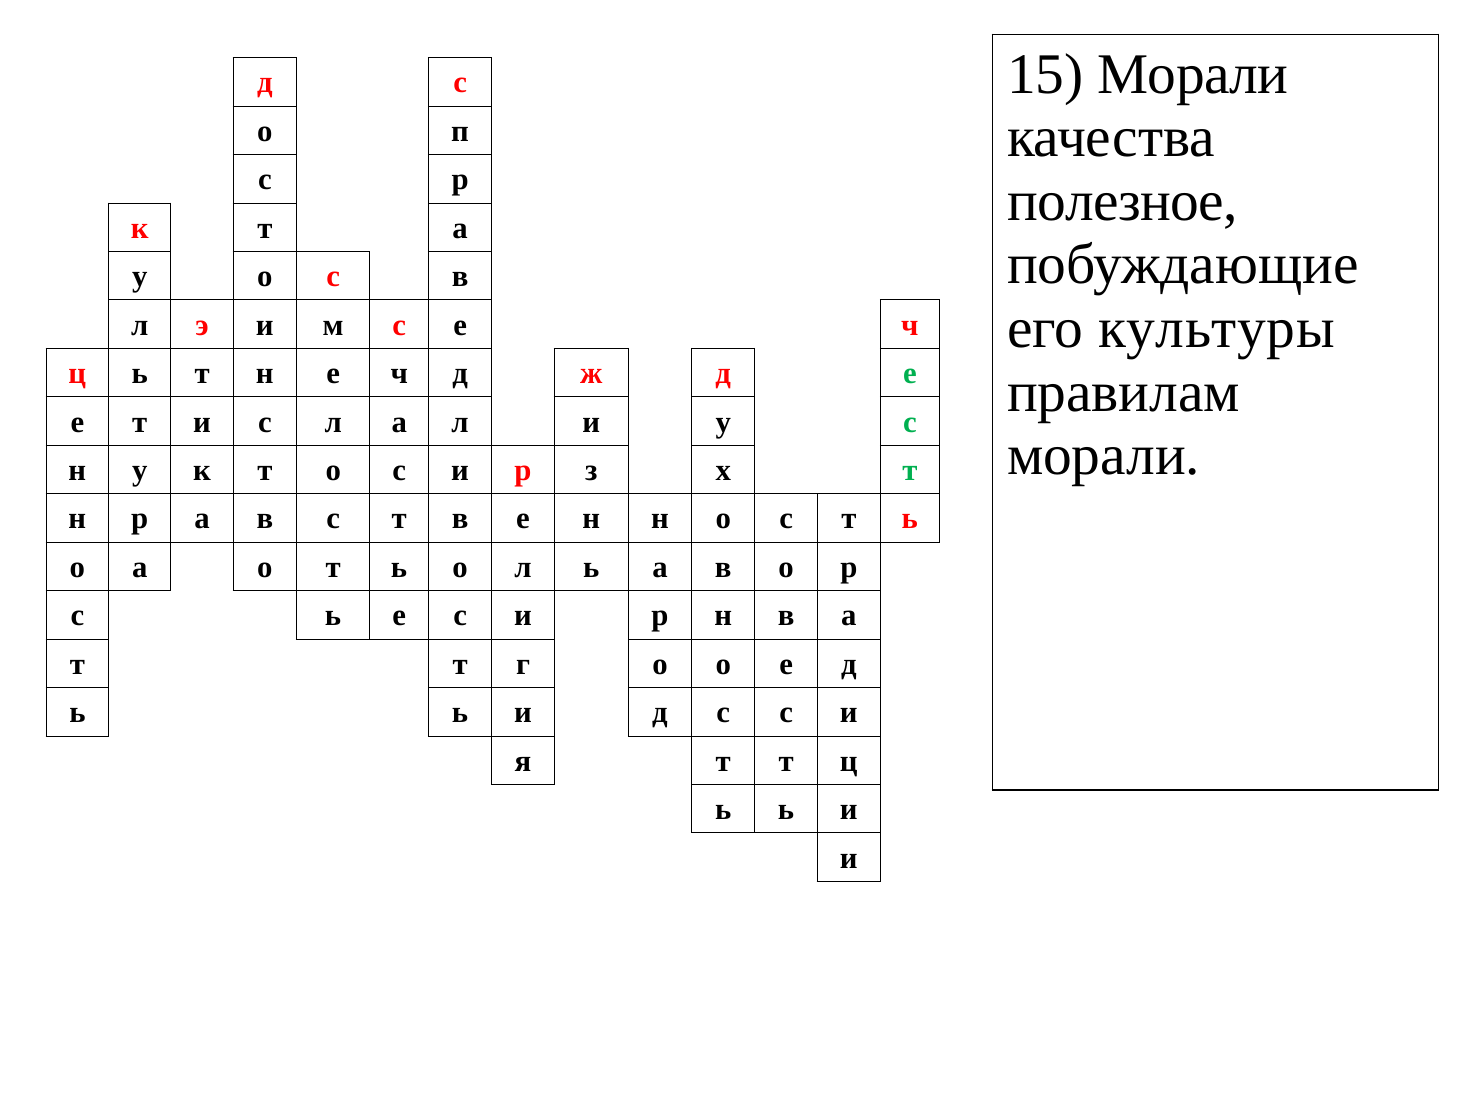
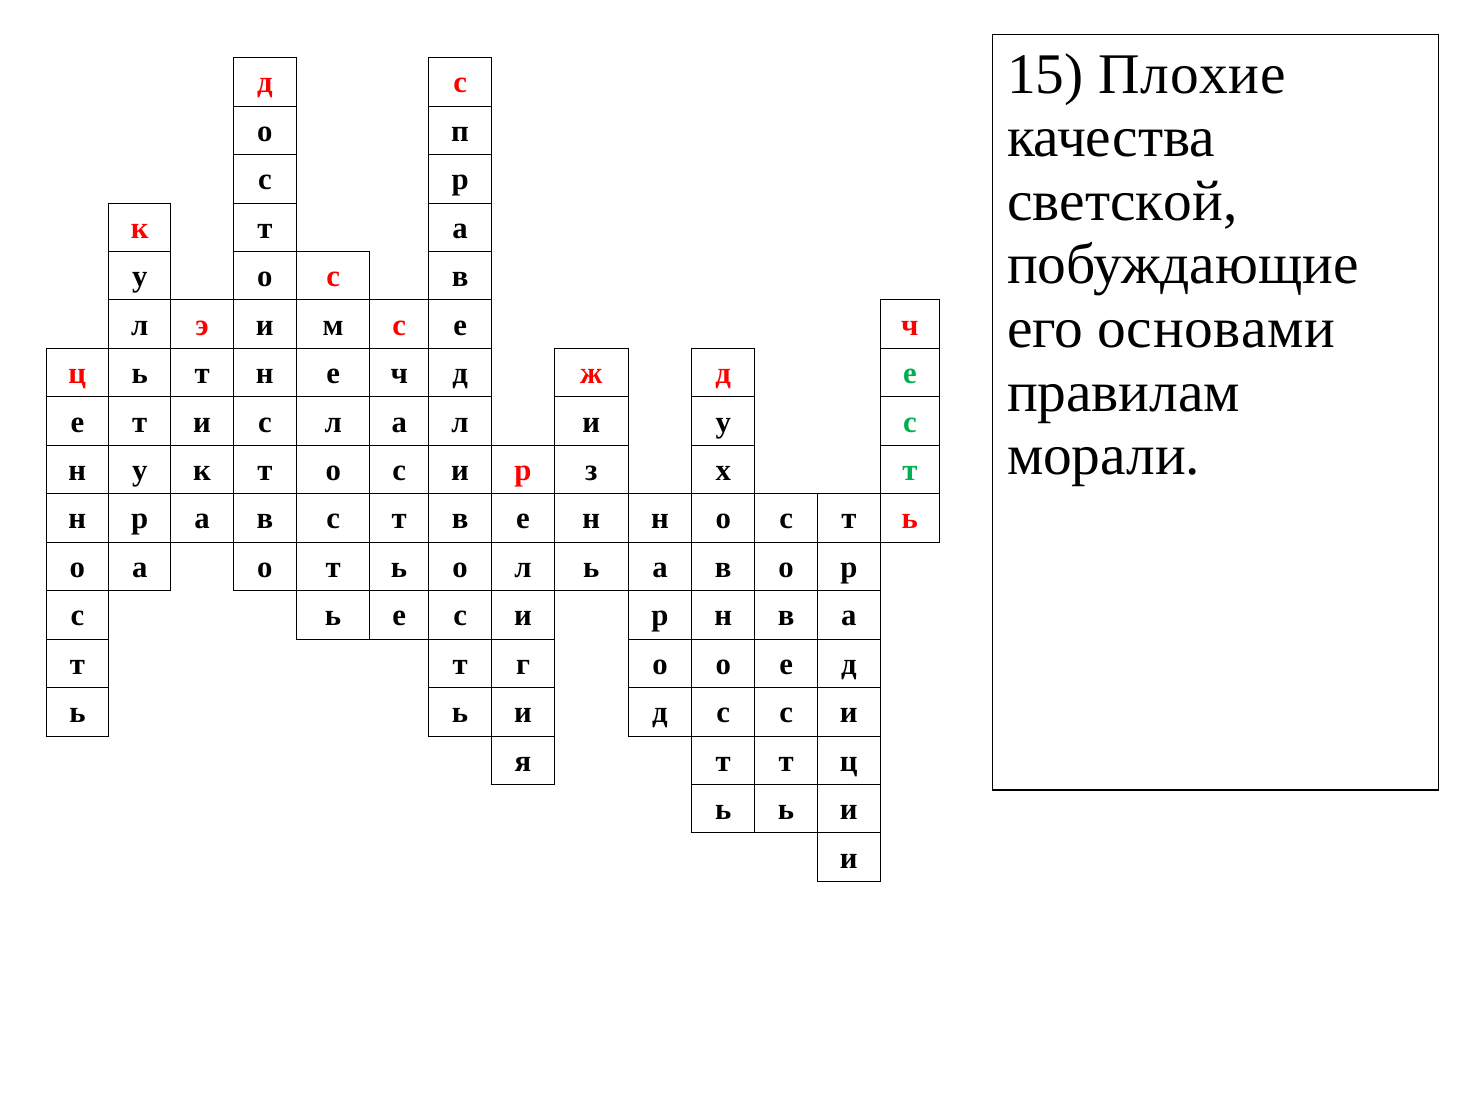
15 Морали: Морали -> Плохие
полезное: полезное -> светской
культуры: культуры -> основами
